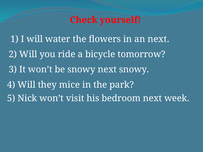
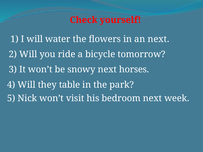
next snowy: snowy -> horses
mice: mice -> table
